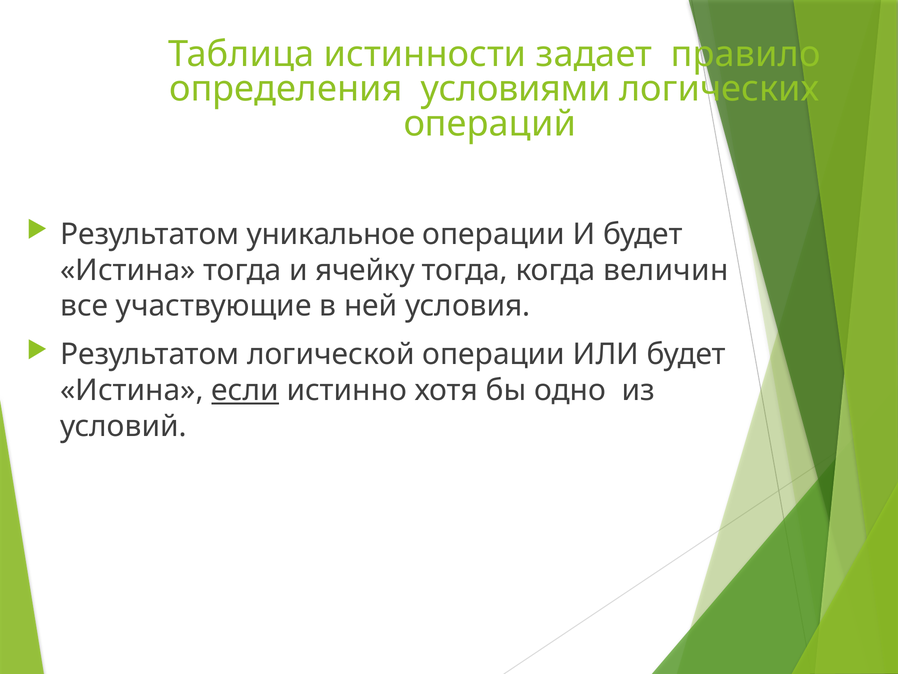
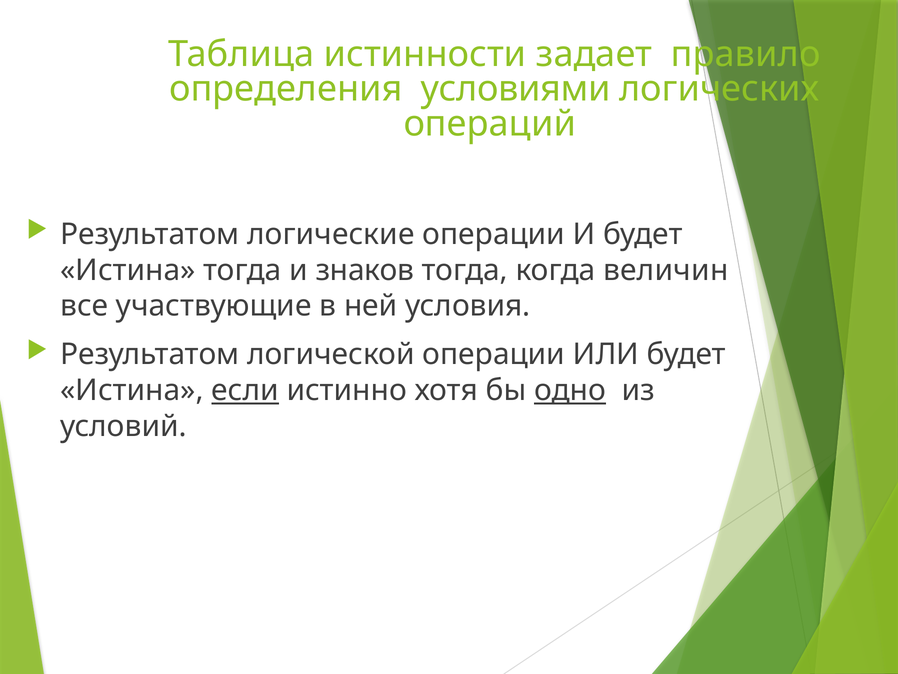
уникальное: уникальное -> логические
ячейку: ячейку -> знаков
одно underline: none -> present
